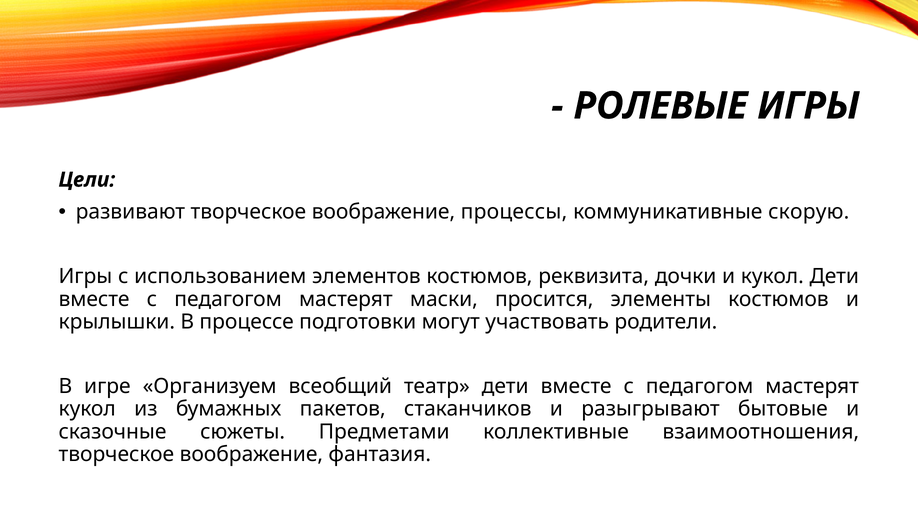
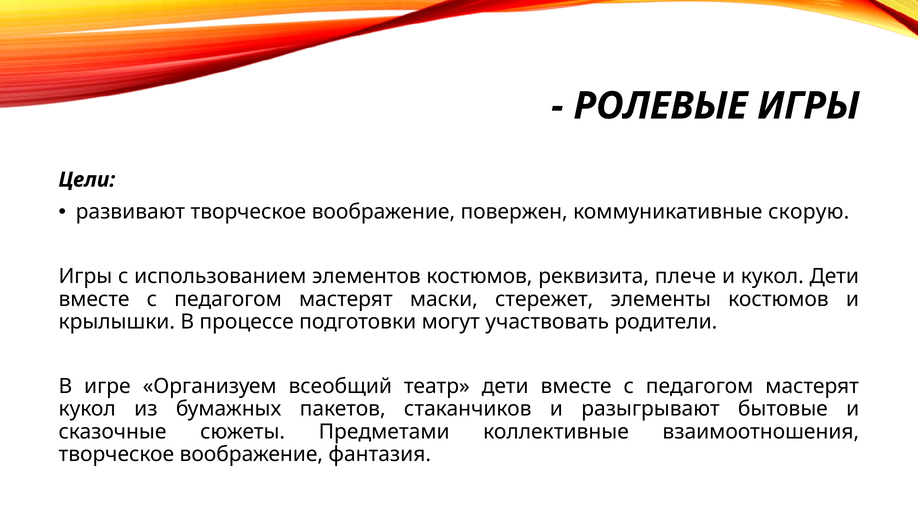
процессы: процессы -> повержен
дочки: дочки -> плече
просится: просится -> стережет
